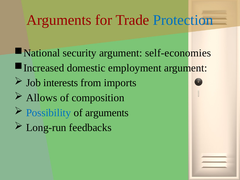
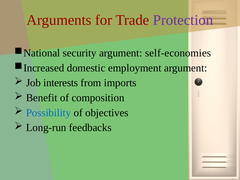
Protection colour: blue -> purple
Allows: Allows -> Benefit
of arguments: arguments -> objectives
